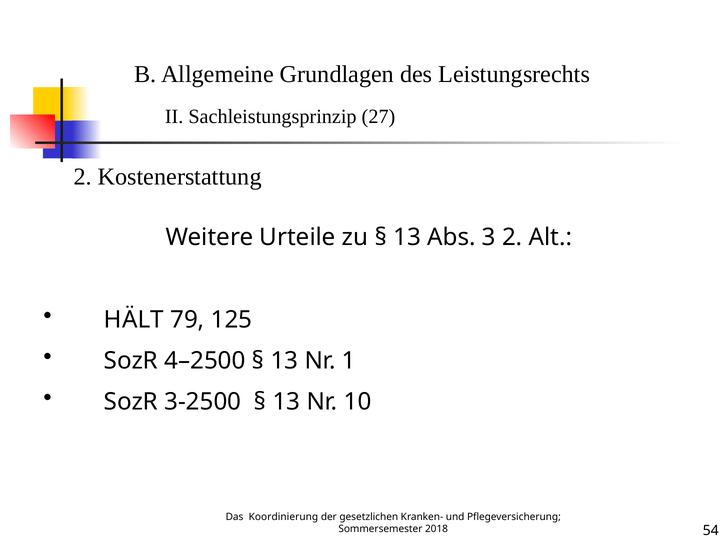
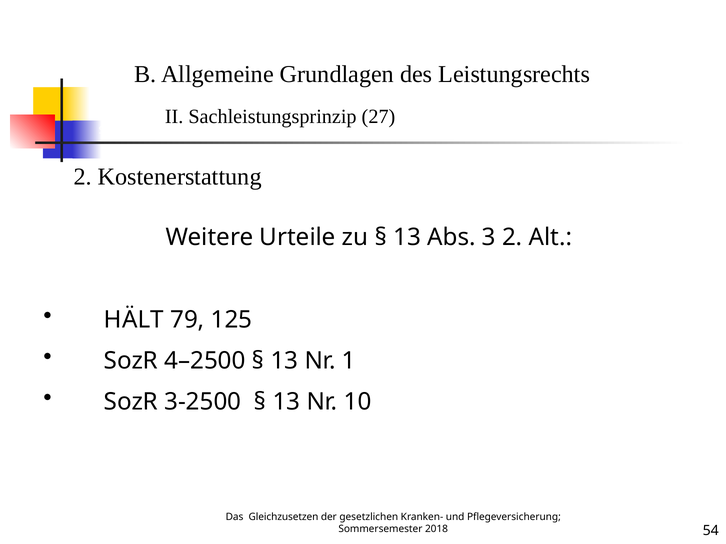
Koordinierung: Koordinierung -> Gleichzusetzen
